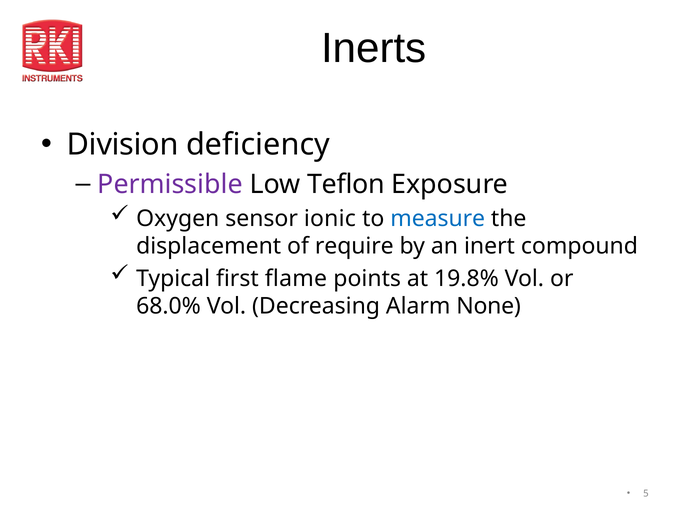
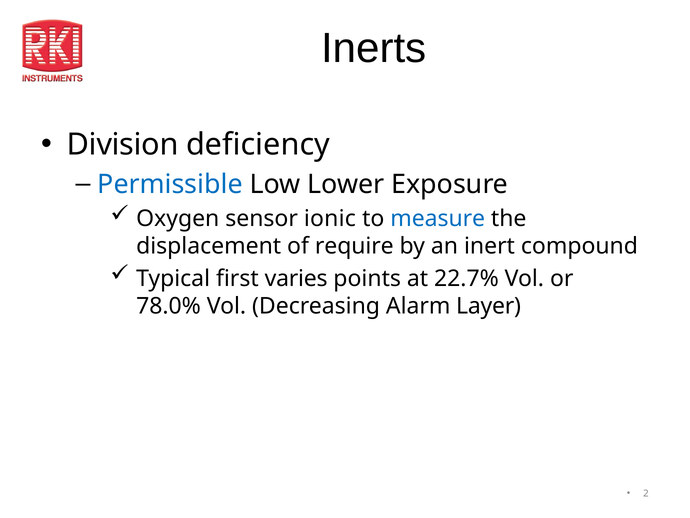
Permissible colour: purple -> blue
Teflon: Teflon -> Lower
flame: flame -> varies
19.8%: 19.8% -> 22.7%
68.0%: 68.0% -> 78.0%
None: None -> Layer
5: 5 -> 2
